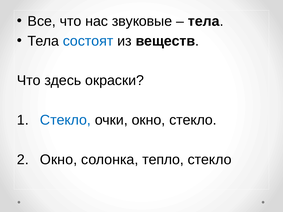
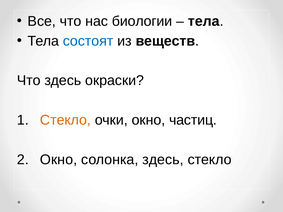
звуковые: звуковые -> биологии
Стекло at (65, 120) colour: blue -> orange
окно стекло: стекло -> частиц
солонка тепло: тепло -> здесь
